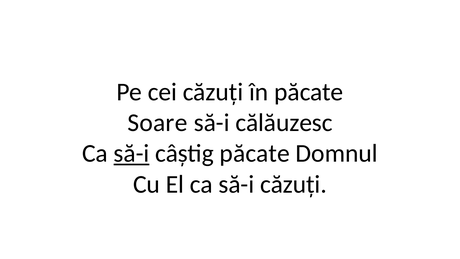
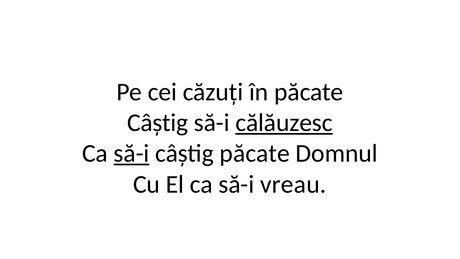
Soare at (157, 123): Soare -> Câștig
călăuzesc underline: none -> present
să-i căzuți: căzuți -> vreau
